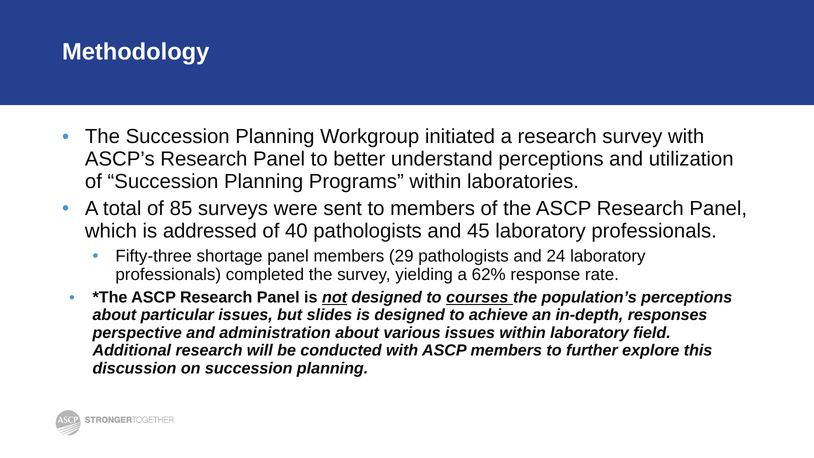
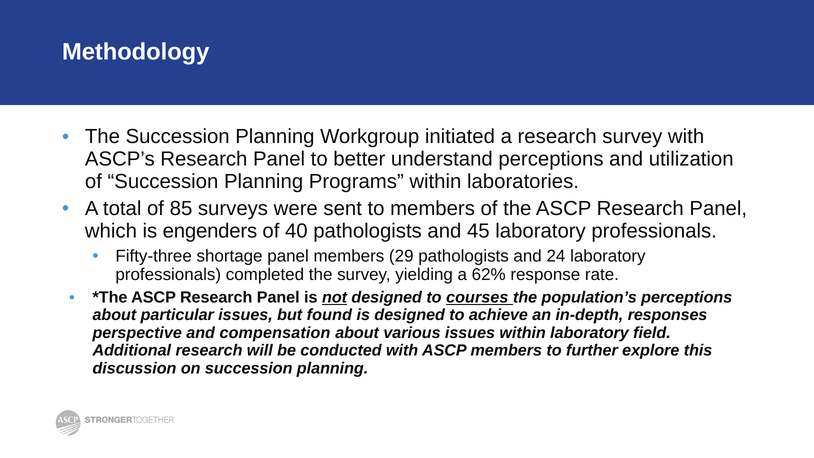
addressed: addressed -> engenders
slides: slides -> found
administration: administration -> compensation
